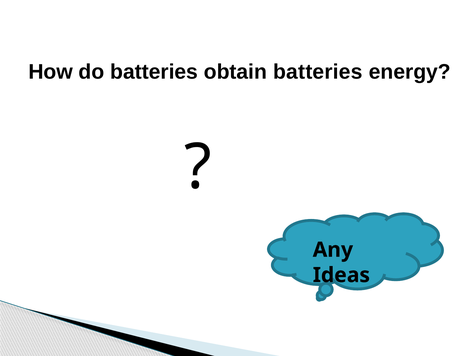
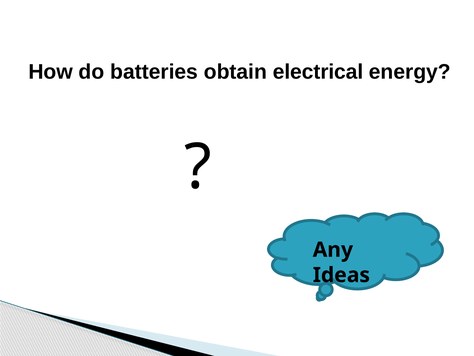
obtain batteries: batteries -> electrical
